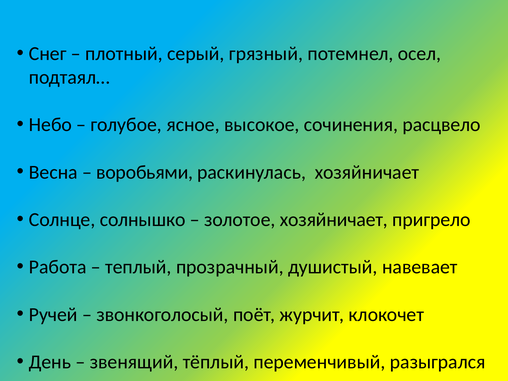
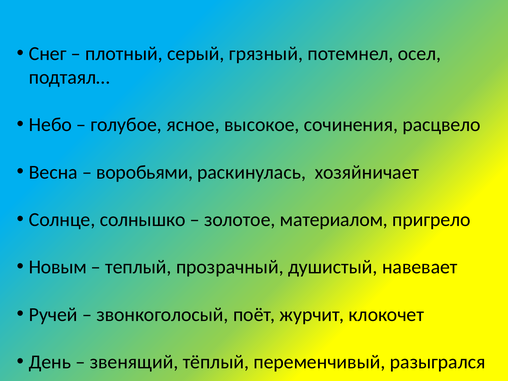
золотое хозяйничает: хозяйничает -> материалом
Работа: Работа -> Новым
